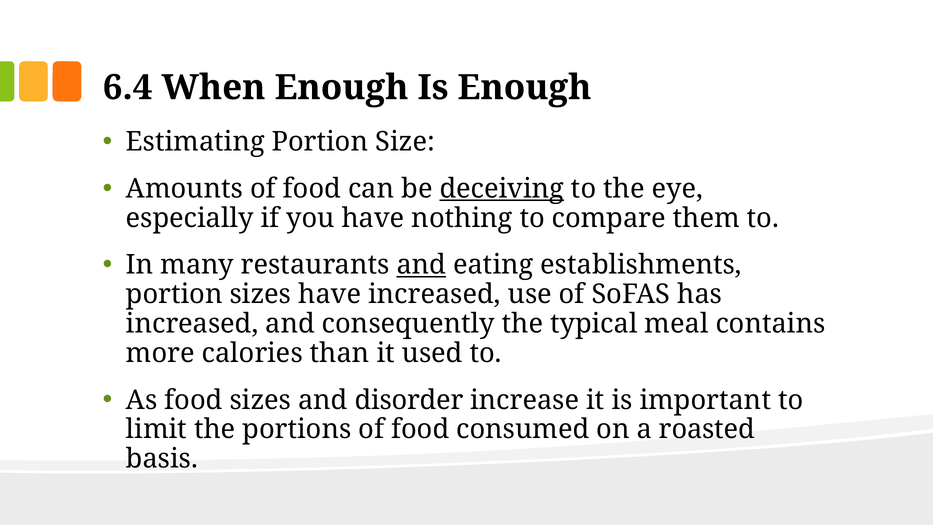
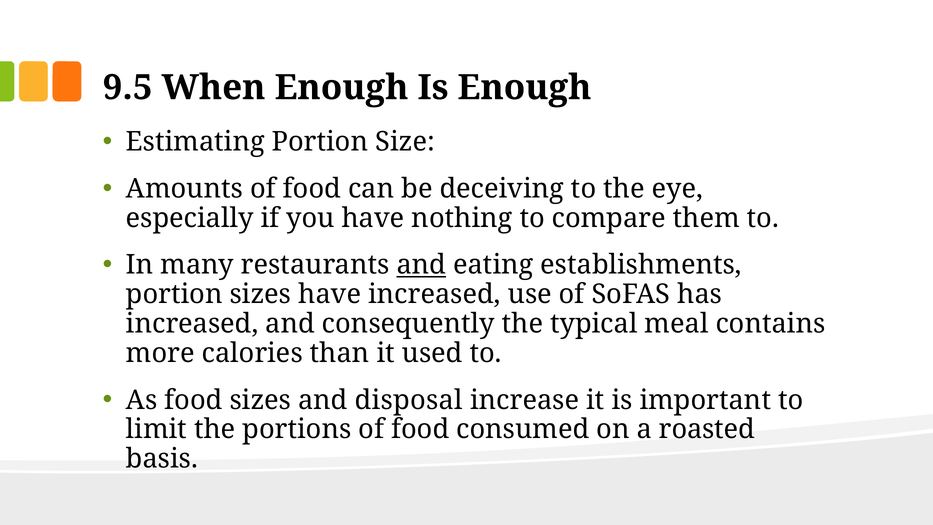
6.4: 6.4 -> 9.5
deceiving underline: present -> none
disorder: disorder -> disposal
